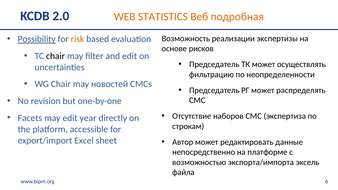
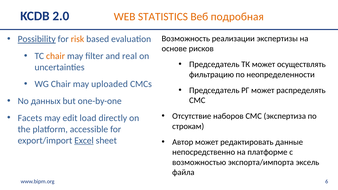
chair at (56, 56) colour: black -> orange
and edit: edit -> real
новостей: новостей -> uploaded
revision: revision -> данных
year: year -> load
Excel underline: none -> present
